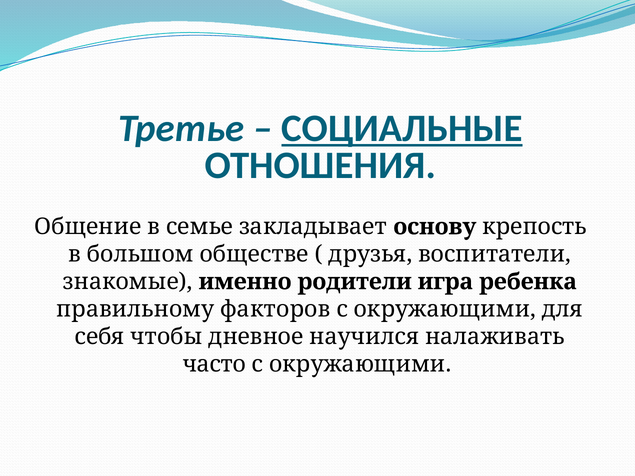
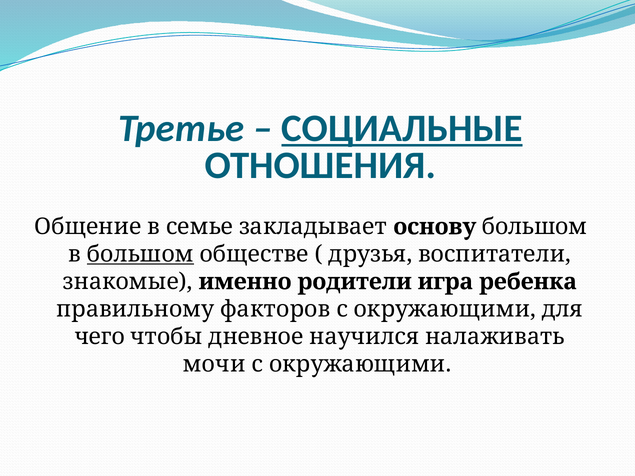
основу крепость: крепость -> большом
большом at (140, 254) underline: none -> present
себя: себя -> чего
часто: часто -> мочи
